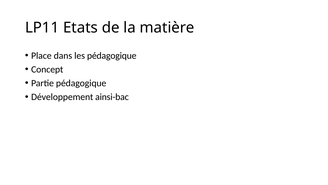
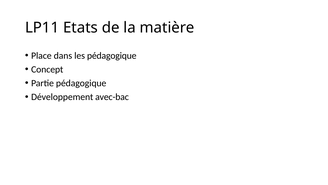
ainsi-bac: ainsi-bac -> avec-bac
